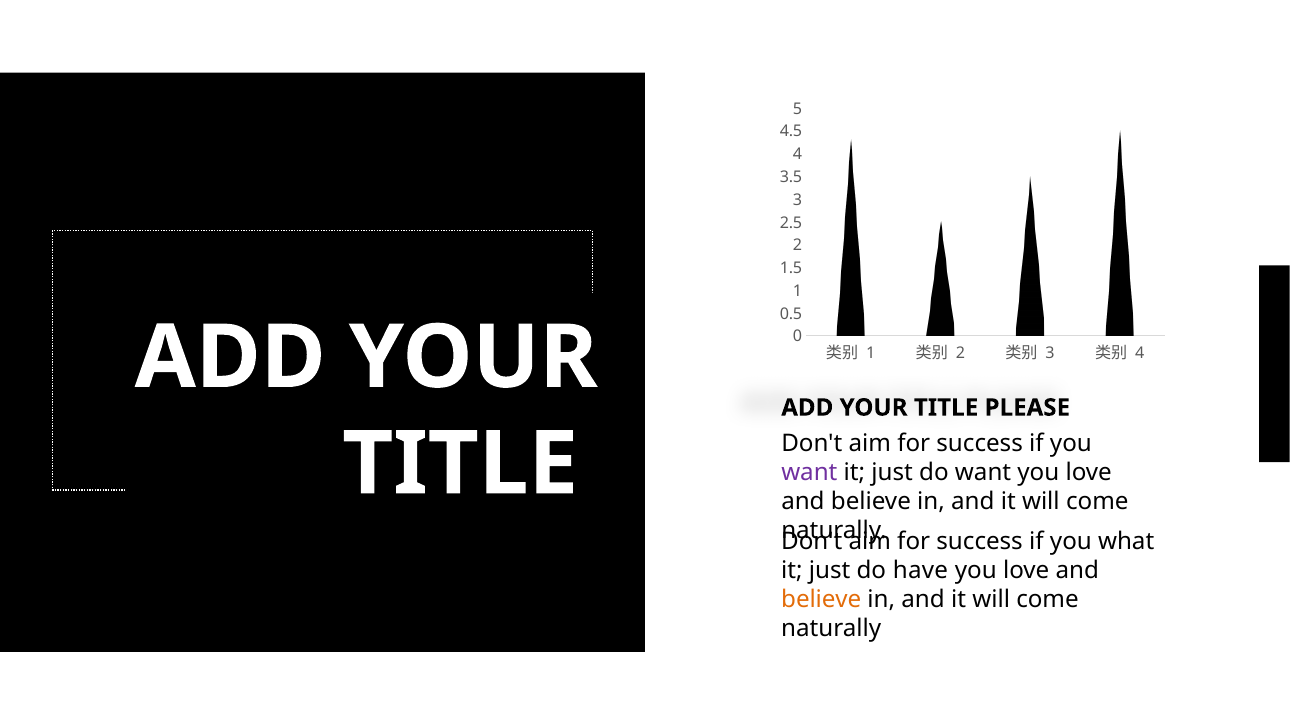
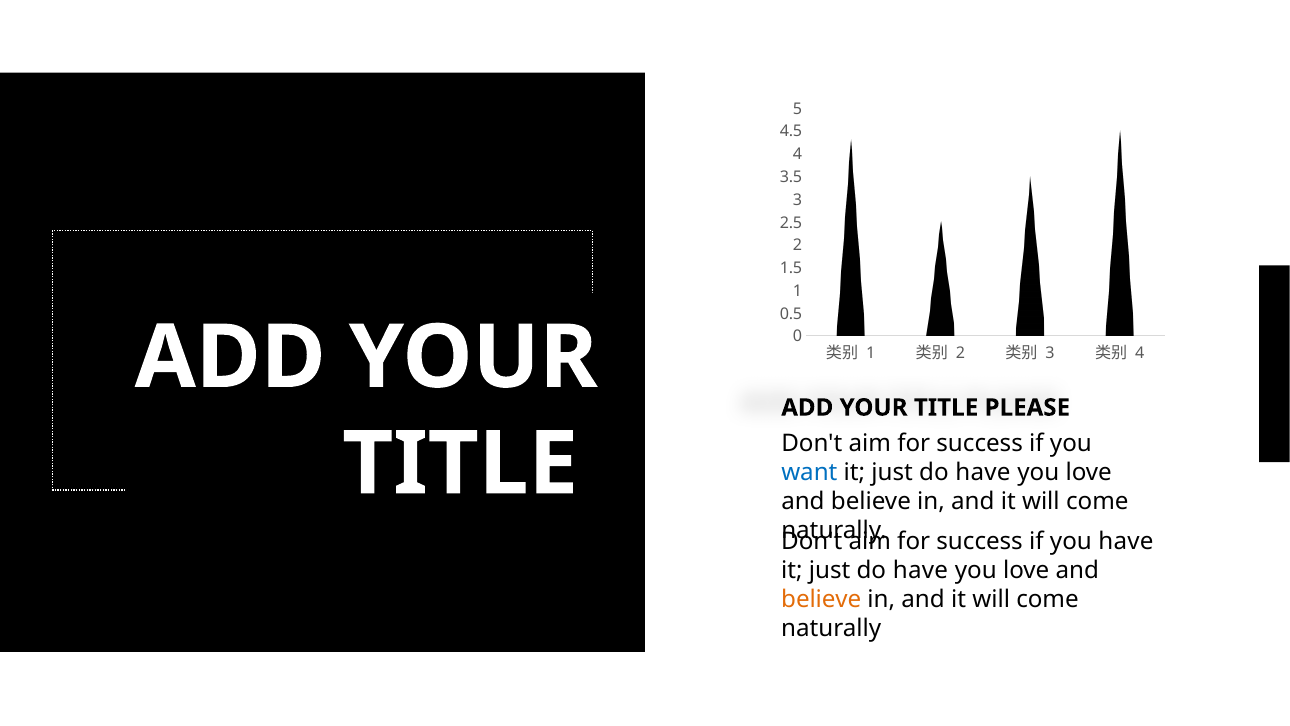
want at (809, 472) colour: purple -> blue
want at (983, 472): want -> have
you what: what -> have
